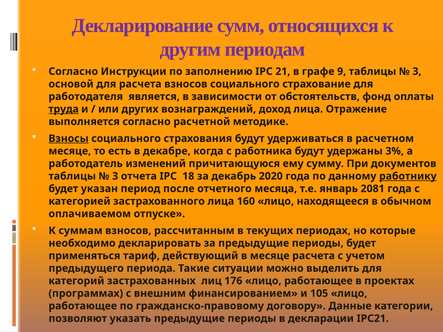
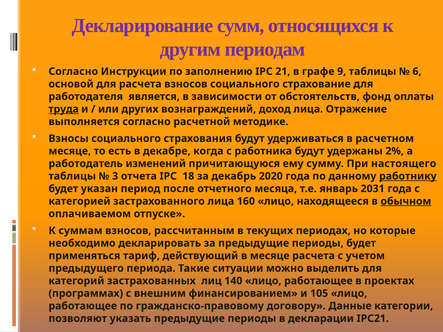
3 at (417, 71): 3 -> 6
Взносы underline: present -> none
3%: 3% -> 2%
документов: документов -> настоящего
2081: 2081 -> 2031
обычном underline: none -> present
176: 176 -> 140
